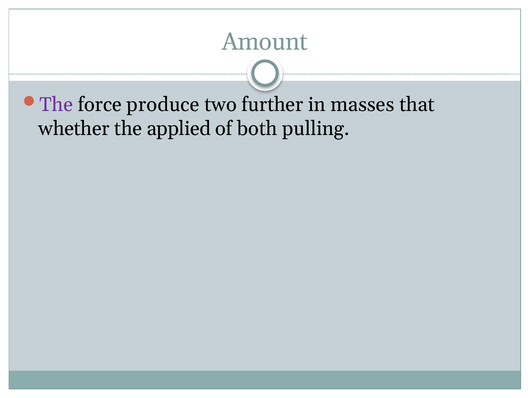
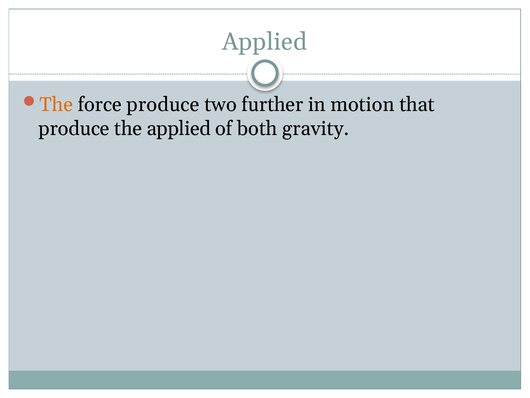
Amount at (265, 42): Amount -> Applied
The at (56, 104) colour: purple -> orange
masses: masses -> motion
whether at (74, 128): whether -> produce
pulling: pulling -> gravity
